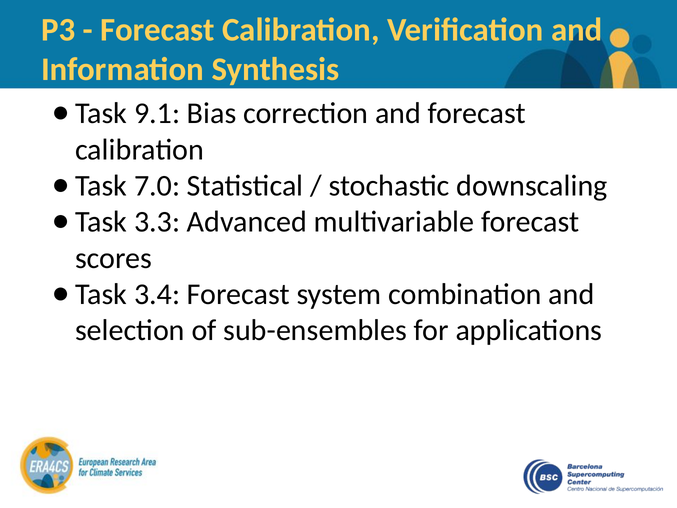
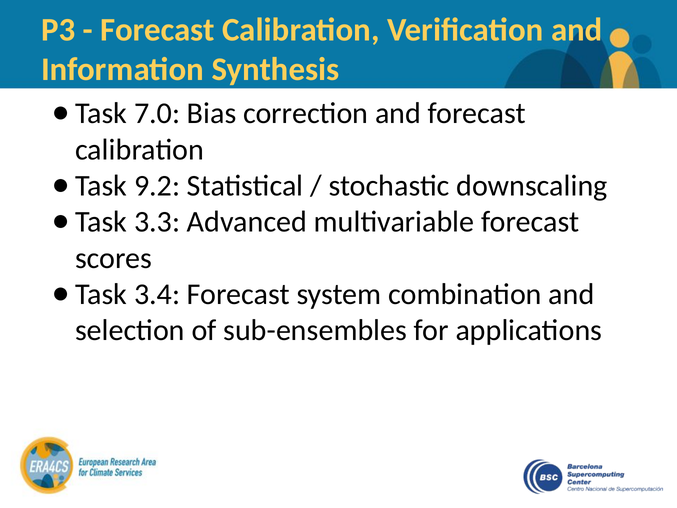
9.1: 9.1 -> 7.0
7.0: 7.0 -> 9.2
